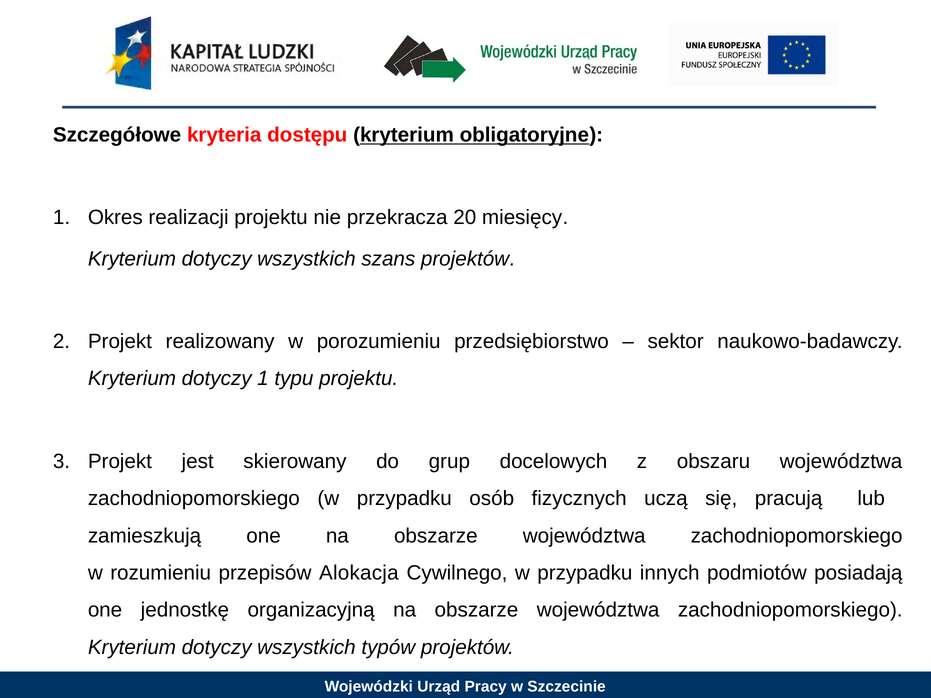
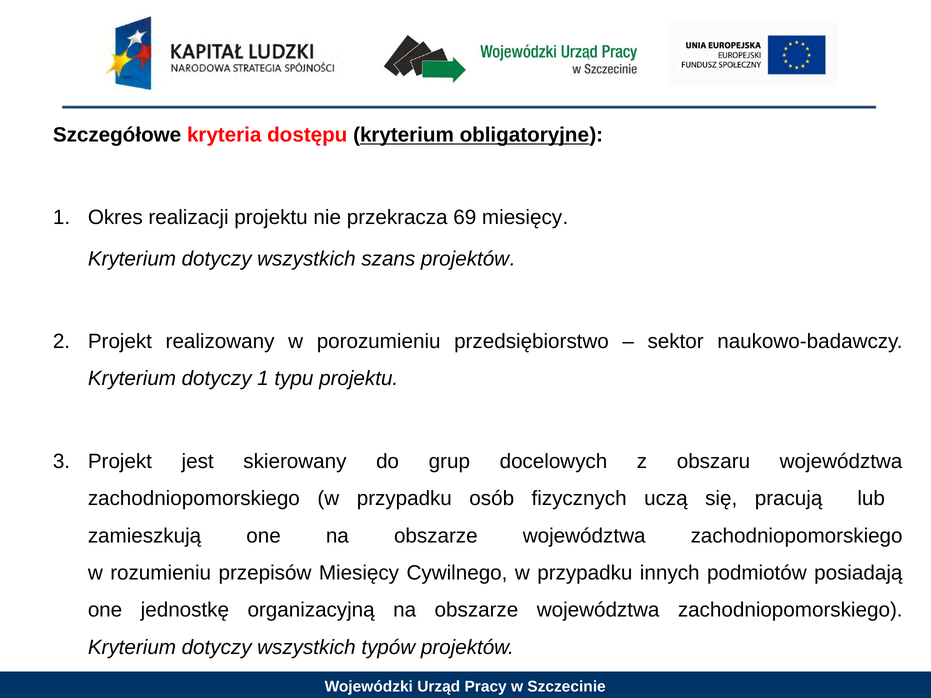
20: 20 -> 69
przepisów Alokacja: Alokacja -> Miesięcy
